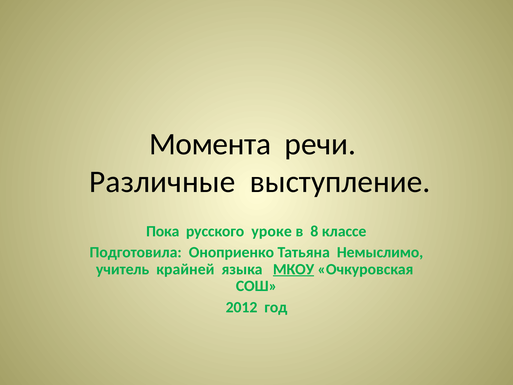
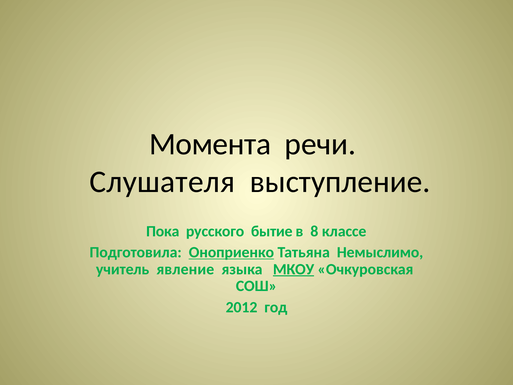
Различные: Различные -> Слушателя
уроке: уроке -> бытие
Оноприенко underline: none -> present
крайней: крайней -> явление
